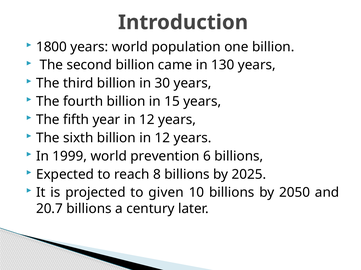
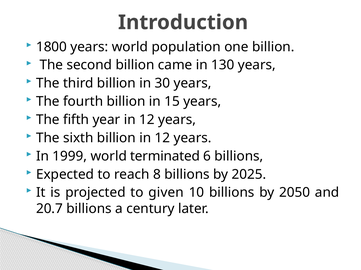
prevention: prevention -> terminated
